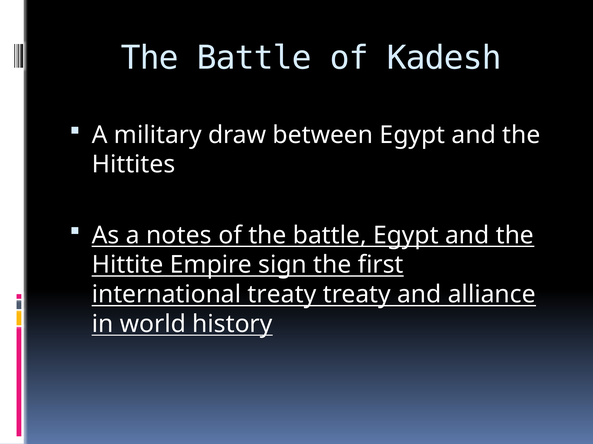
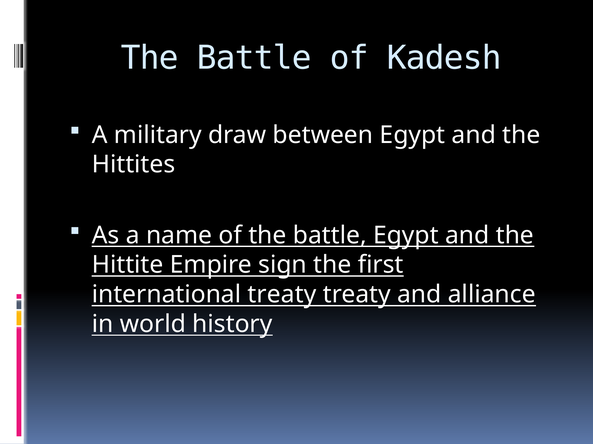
notes: notes -> name
